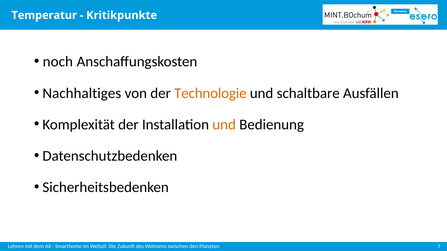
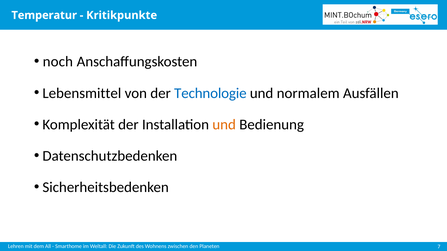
Nachhaltiges: Nachhaltiges -> Lebensmittel
Technologie colour: orange -> blue
schaltbare: schaltbare -> normalem
